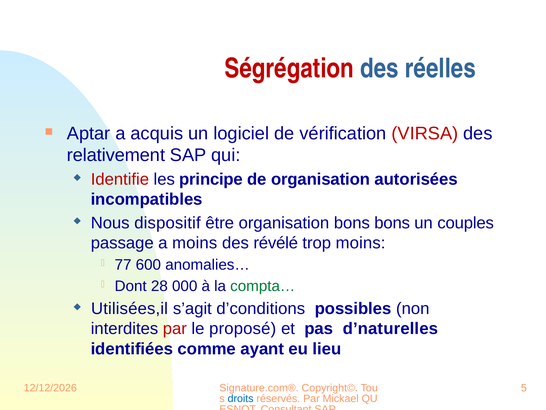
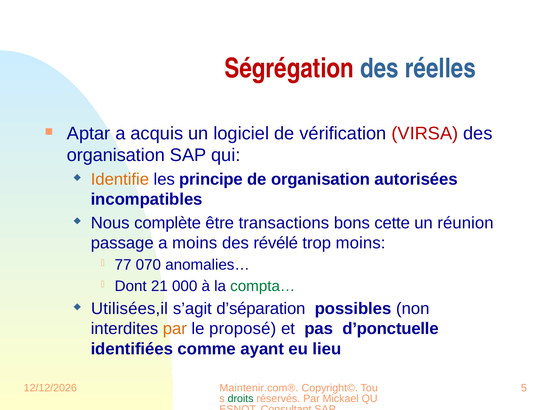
relativement at (116, 155): relativement -> organisation
Identifie colour: red -> orange
dispositif: dispositif -> complète
être organisation: organisation -> transactions
bons bons: bons -> cette
couples: couples -> réunion
600: 600 -> 070
28: 28 -> 21
d’conditions: d’conditions -> d’séparation
par at (175, 328) colour: red -> orange
d’naturelles: d’naturelles -> d’ponctuelle
Signature.com®: Signature.com® -> Maintenir.com®
droits colour: blue -> green
